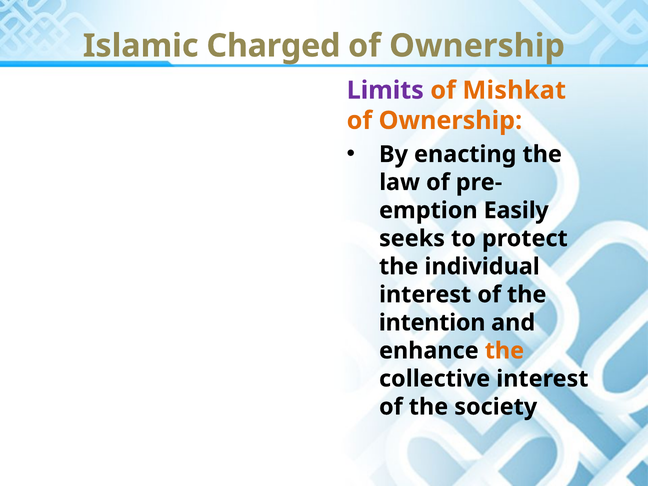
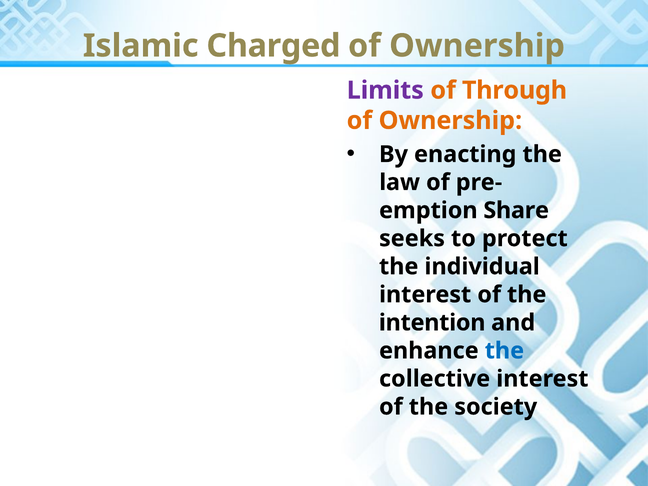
Mishkat: Mishkat -> Through
Easily: Easily -> Share
the at (504, 351) colour: orange -> blue
